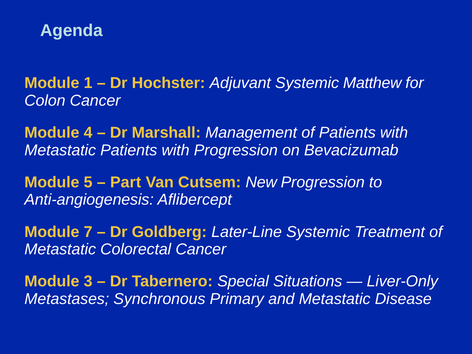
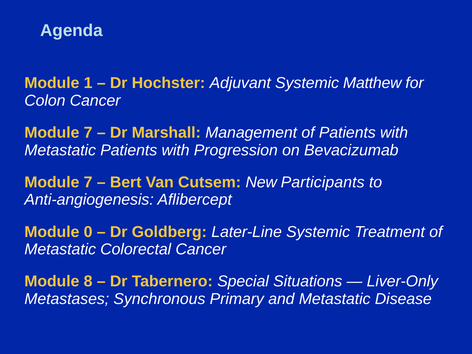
4 at (88, 133): 4 -> 7
5 at (88, 182): 5 -> 7
Part: Part -> Bert
New Progression: Progression -> Participants
7: 7 -> 0
3: 3 -> 8
